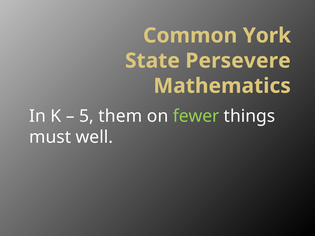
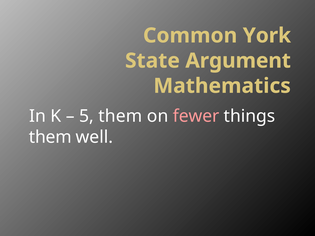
Persevere: Persevere -> Argument
fewer colour: light green -> pink
must at (50, 137): must -> them
